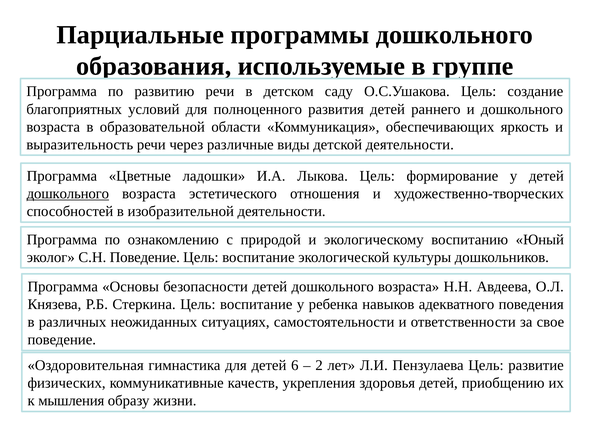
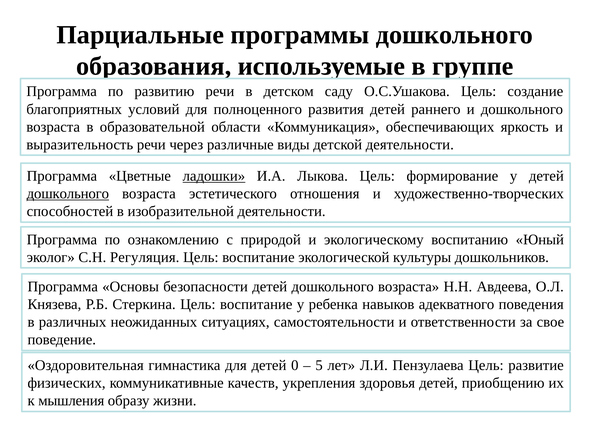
ладошки underline: none -> present
С.Н Поведение: Поведение -> Регуляция
6: 6 -> 0
2: 2 -> 5
